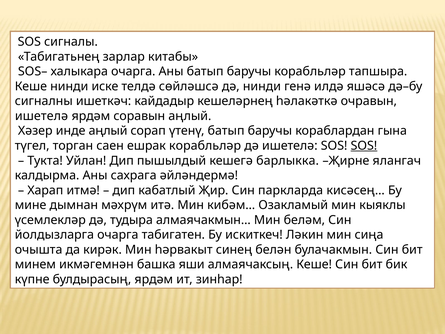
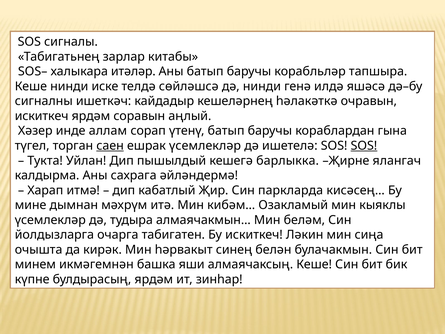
халыкара очарга: очарга -> итәләр
ишетелә at (42, 116): ишетелә -> искиткеч
инде аңлый: аңлый -> аллам
саен underline: none -> present
ешрак корабльләр: корабльләр -> үсемлекләр
